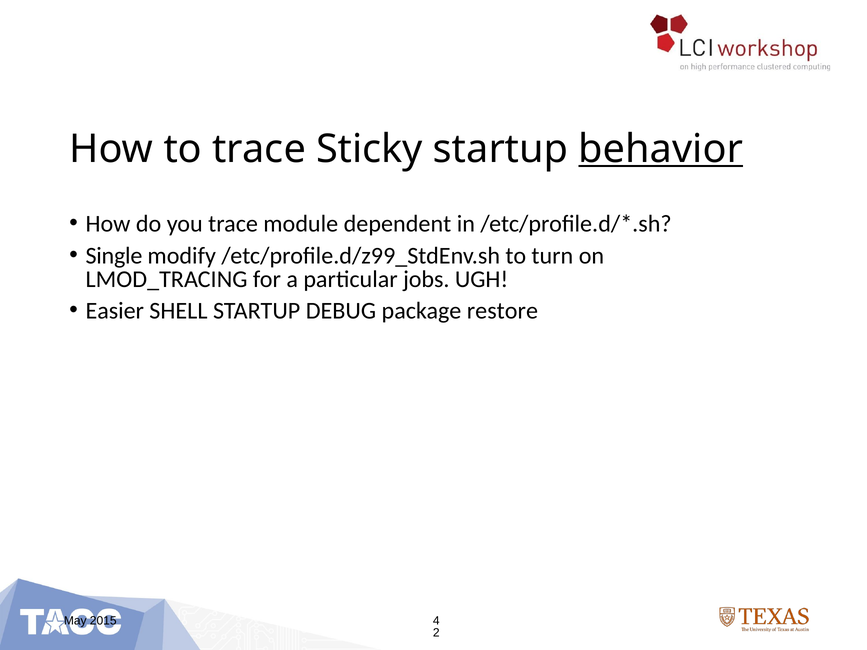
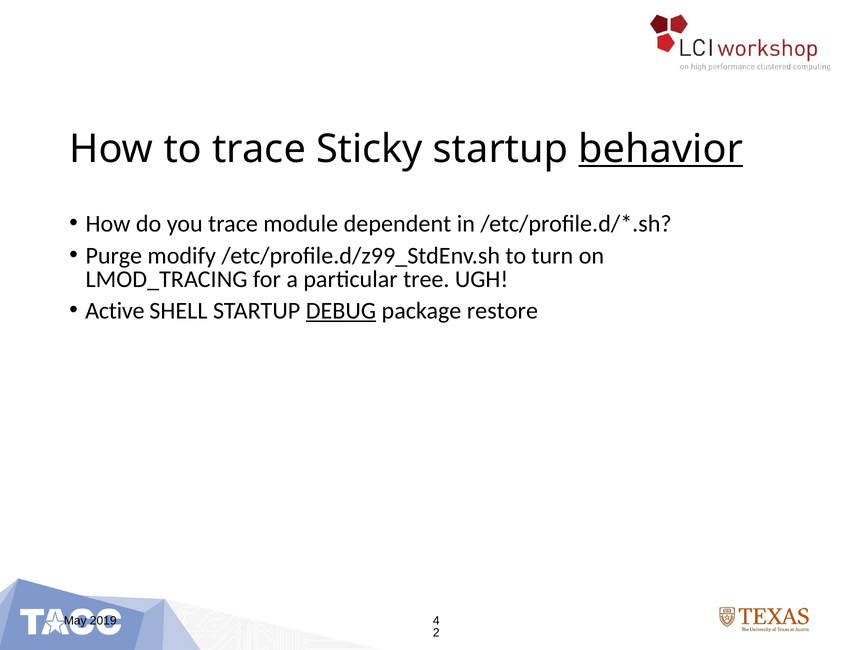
Single: Single -> Purge
jobs: jobs -> tree
Easier: Easier -> Active
DEBUG underline: none -> present
2015: 2015 -> 2019
